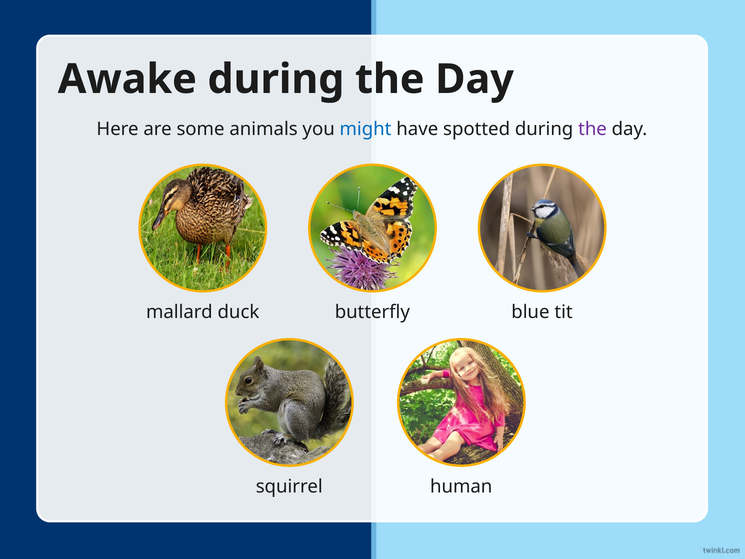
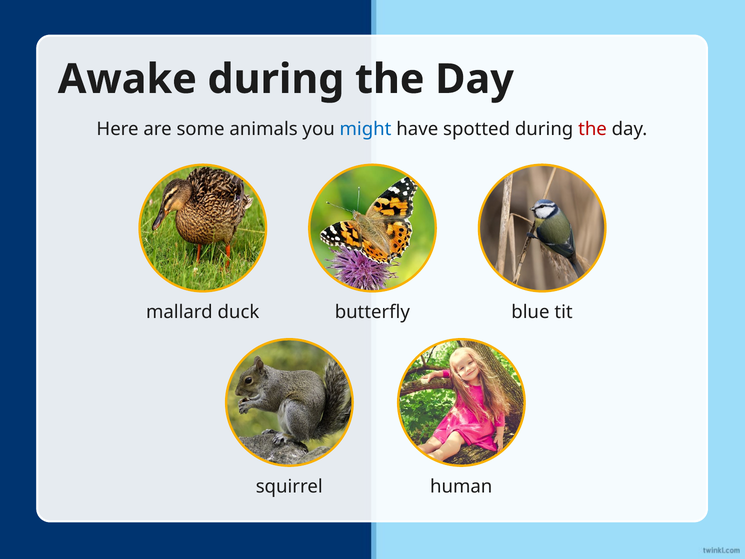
the at (593, 129) colour: purple -> red
